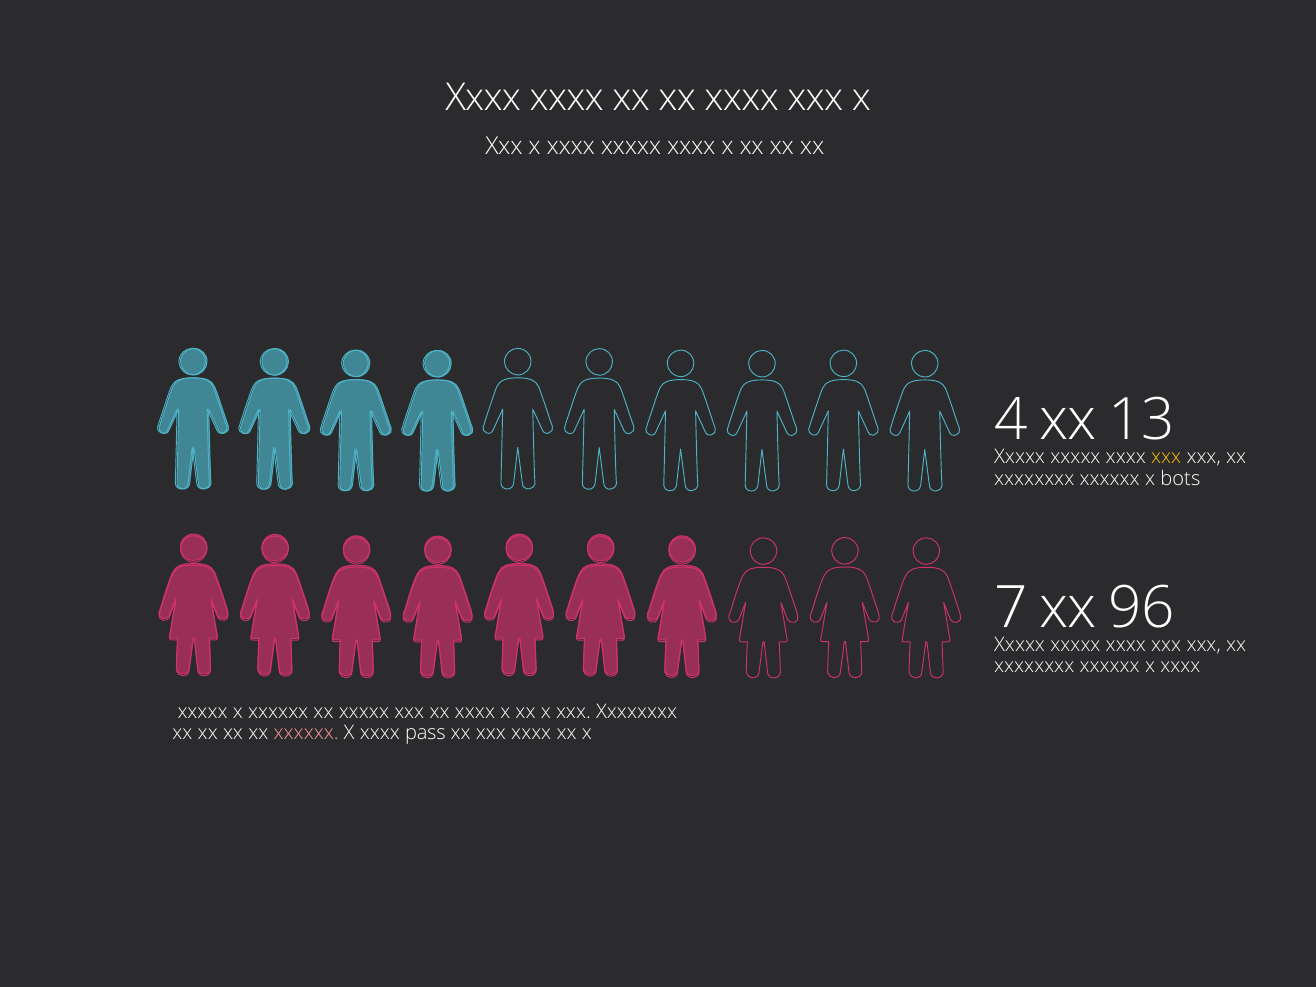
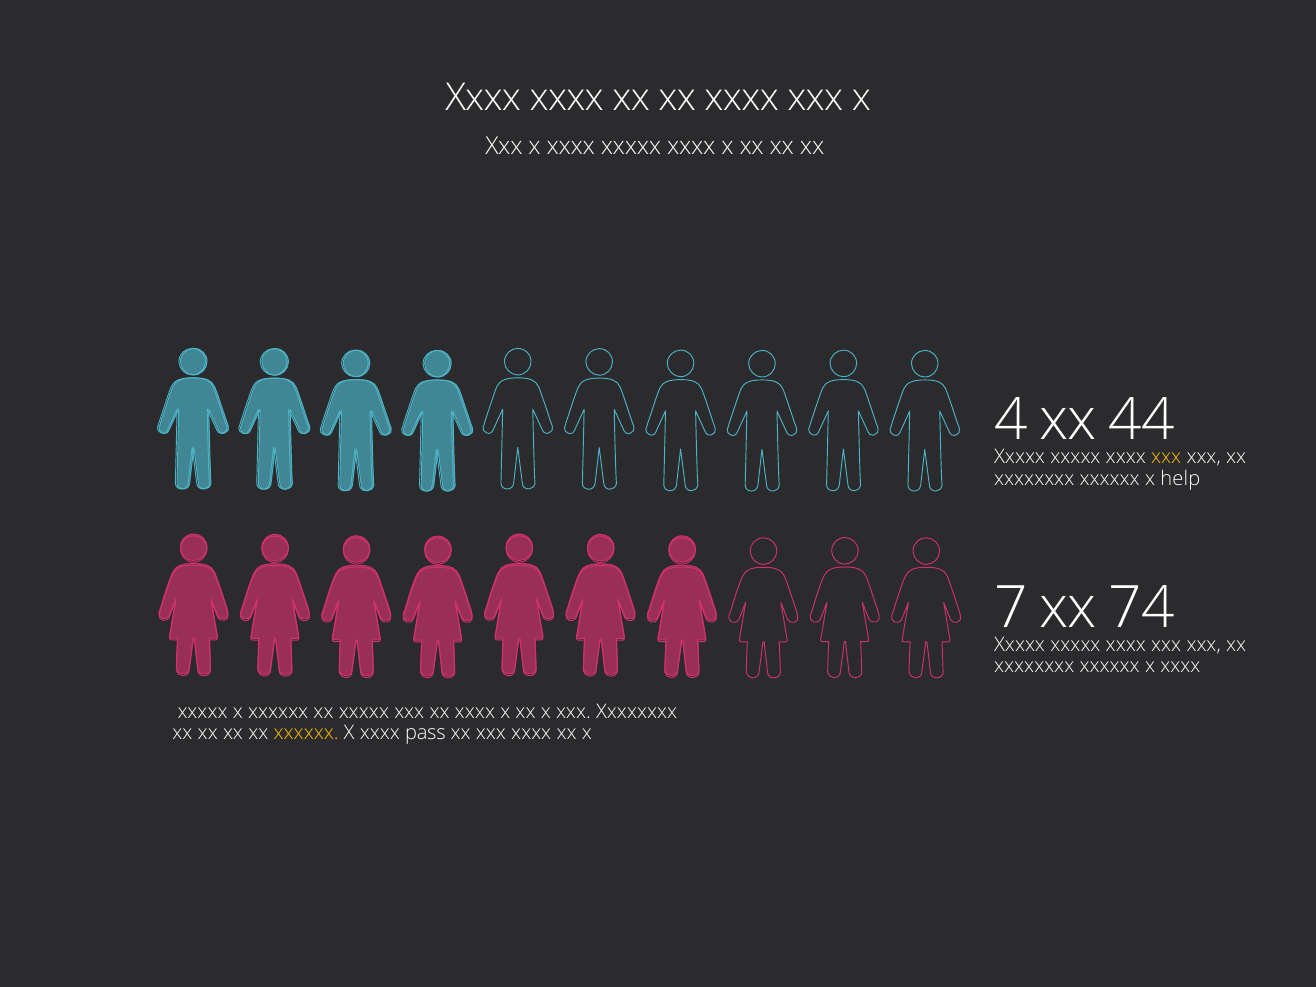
13: 13 -> 44
bots: bots -> help
96: 96 -> 74
xxxxxx at (306, 733) colour: pink -> yellow
